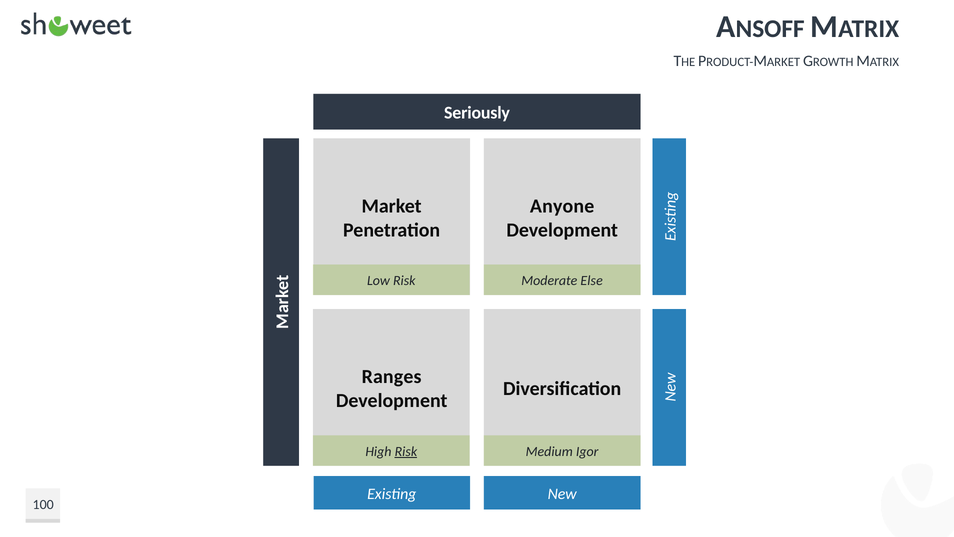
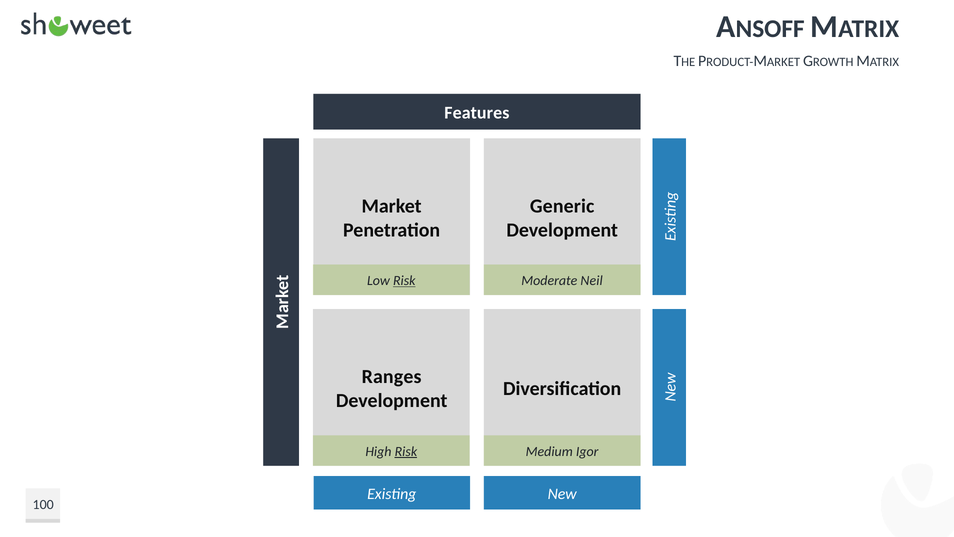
Seriously: Seriously -> Features
Anyone: Anyone -> Generic
Risk at (404, 281) underline: none -> present
Else: Else -> Neil
